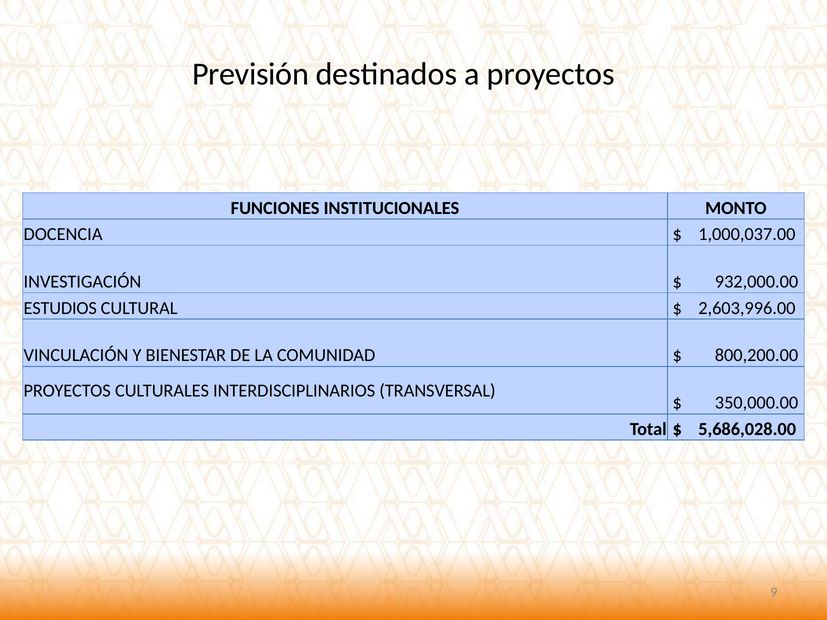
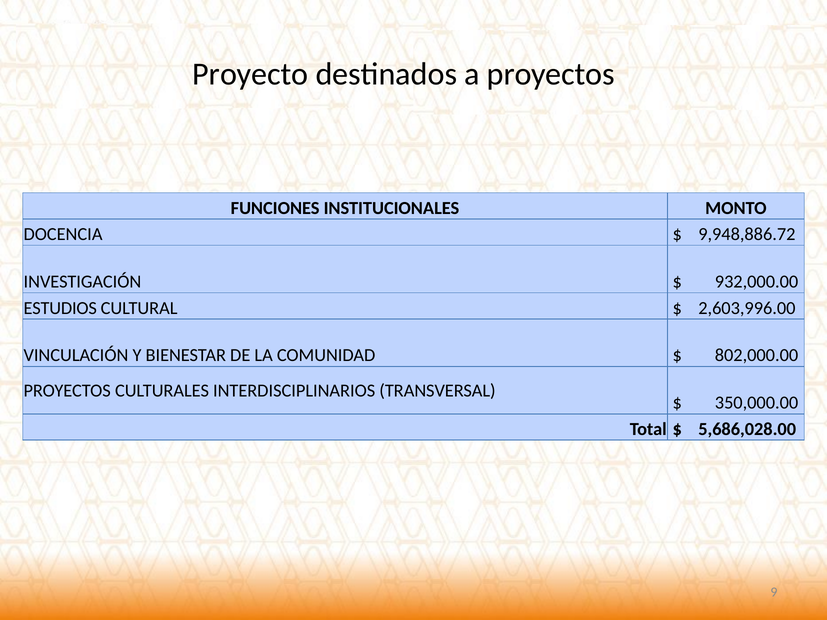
Previsión: Previsión -> Proyecto
1,000,037.00: 1,000,037.00 -> 9,948,886.72
800,200.00: 800,200.00 -> 802,000.00
